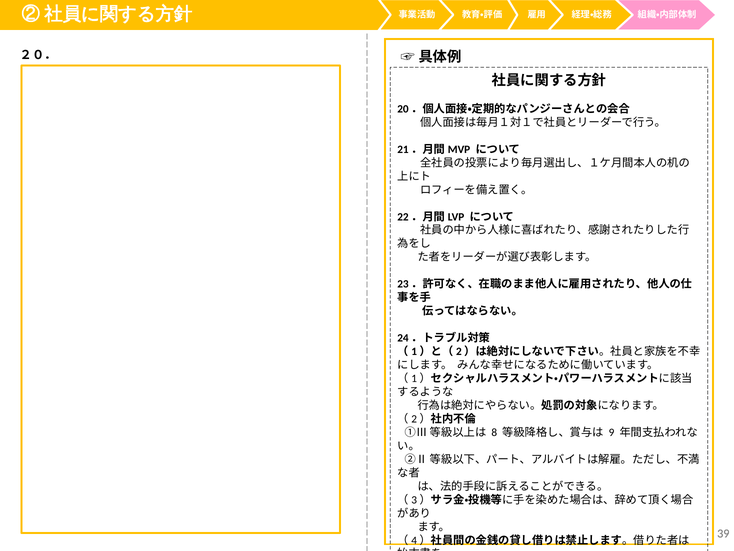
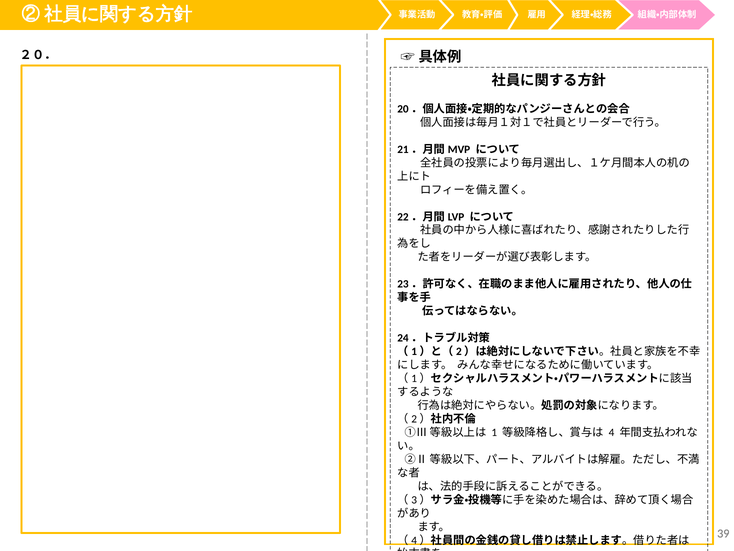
8: 8 -> 1
9: 9 -> 4
